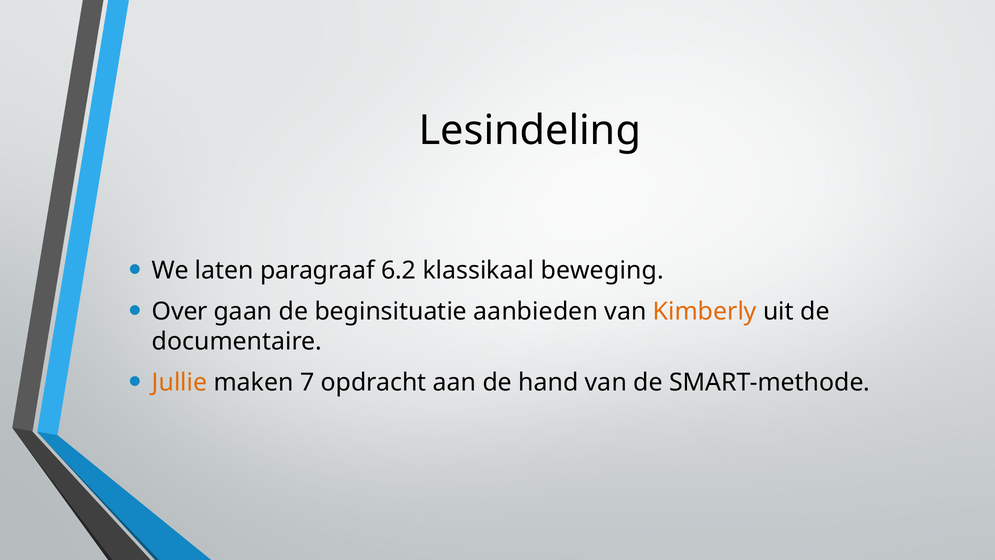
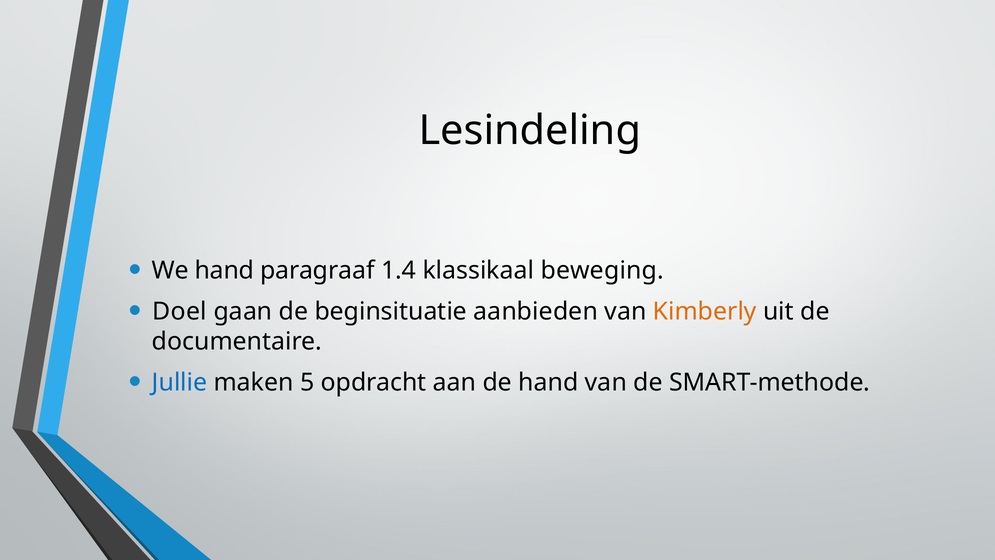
We laten: laten -> hand
6.2: 6.2 -> 1.4
Over: Over -> Doel
Jullie colour: orange -> blue
7: 7 -> 5
